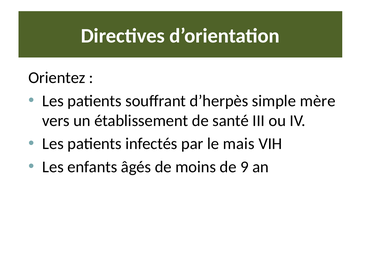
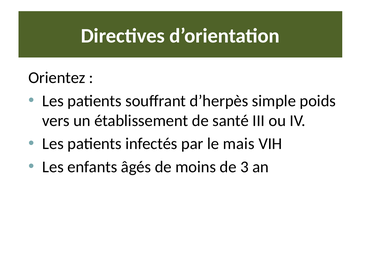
mère: mère -> poids
9: 9 -> 3
